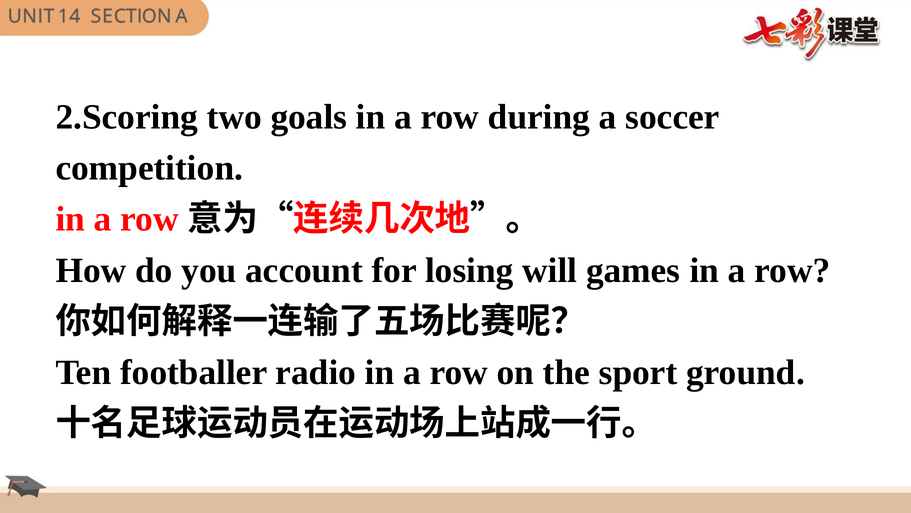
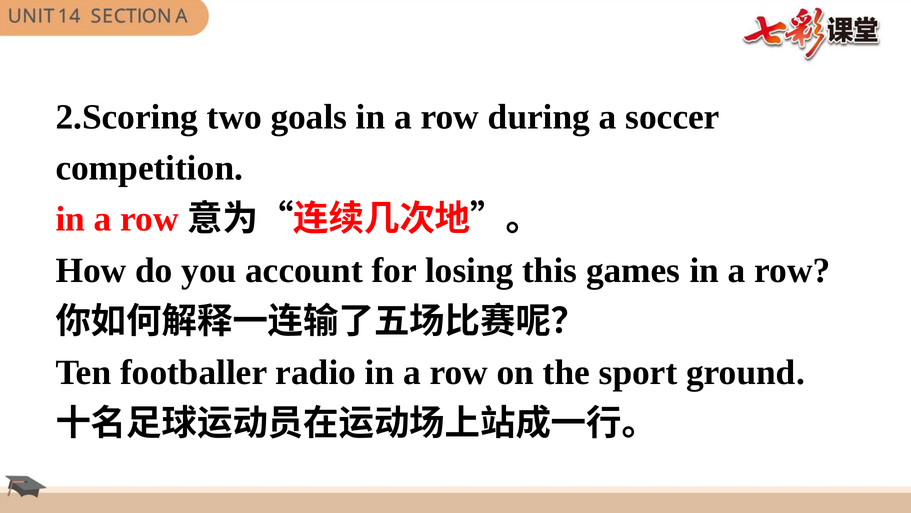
will: will -> this
